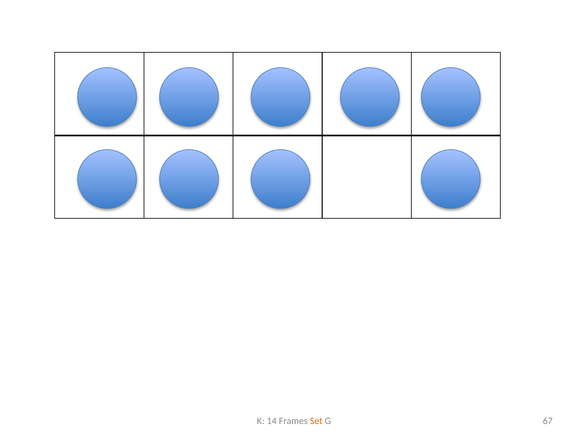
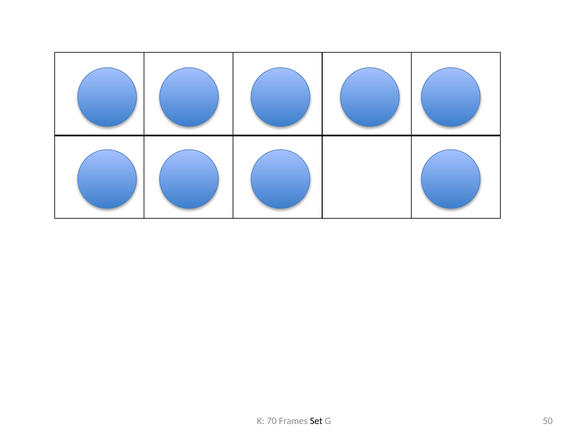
14: 14 -> 70
Set colour: orange -> black
67: 67 -> 50
